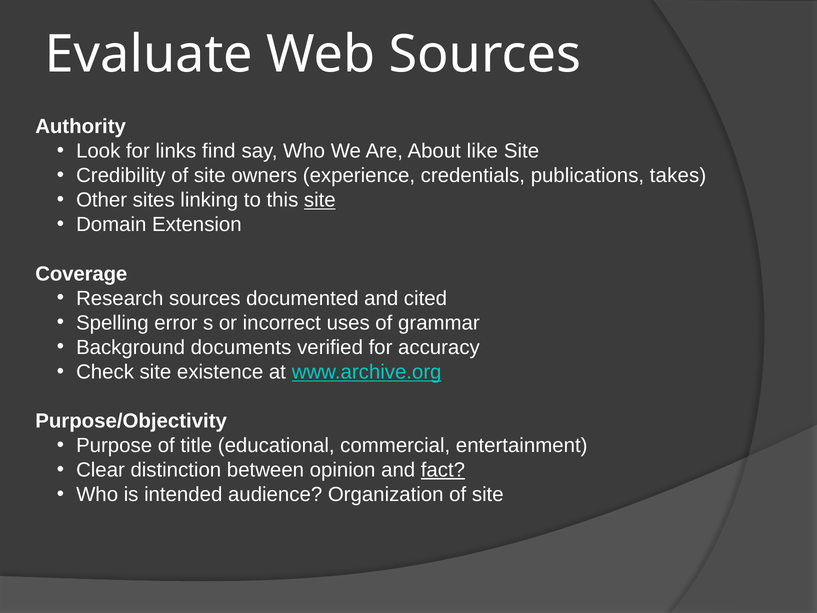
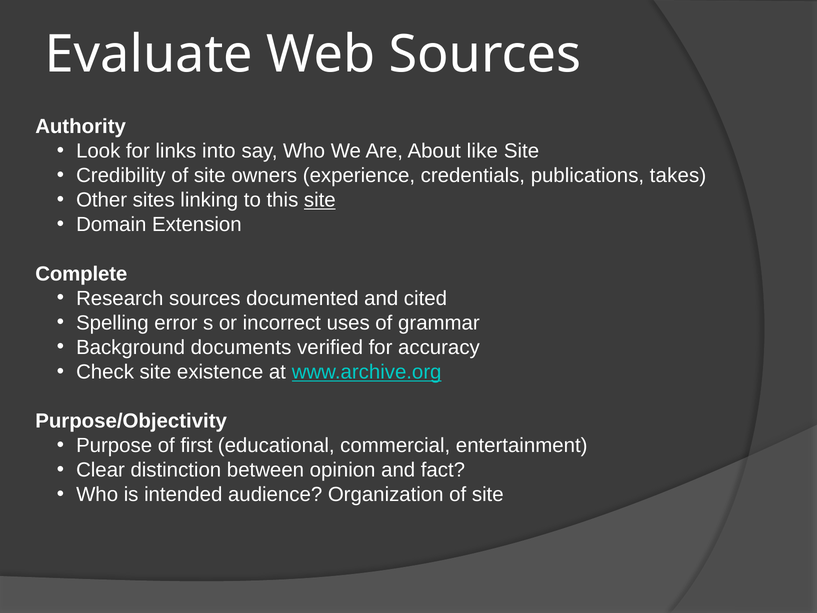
find: find -> into
Coverage: Coverage -> Complete
title: title -> first
fact underline: present -> none
